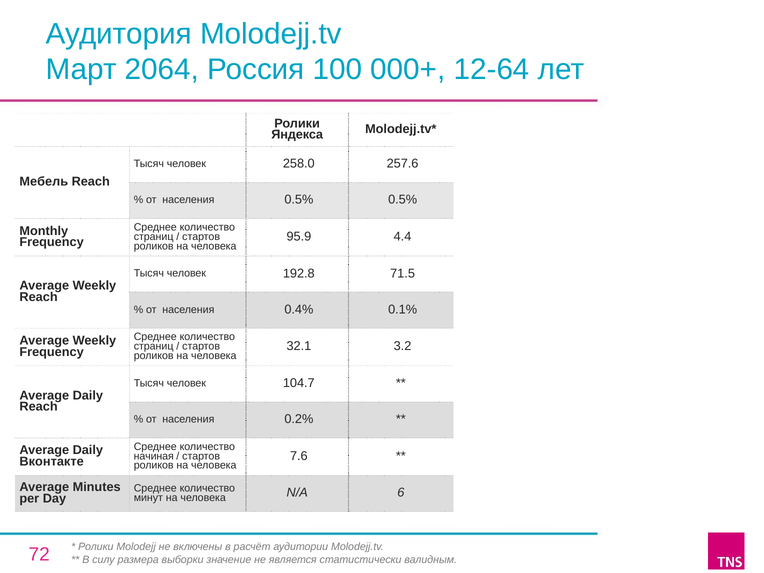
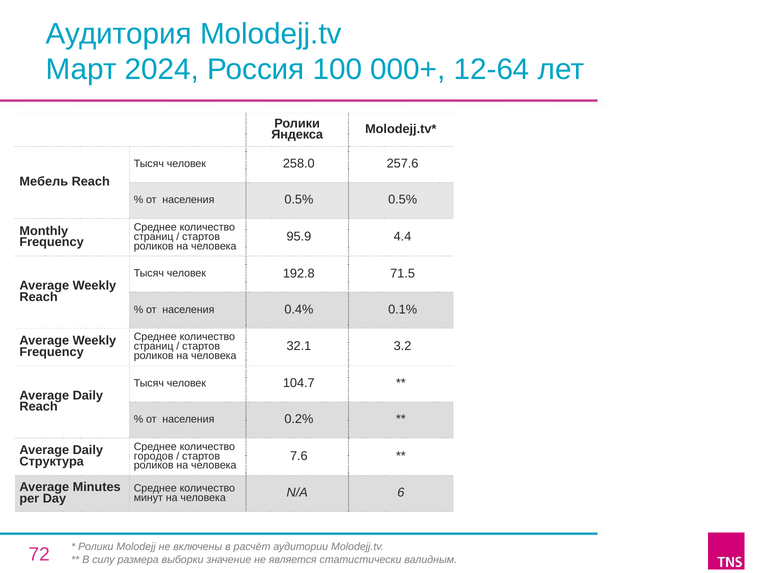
2064: 2064 -> 2024
начиная: начиная -> городов
Вконтакте: Вконтакте -> Структура
